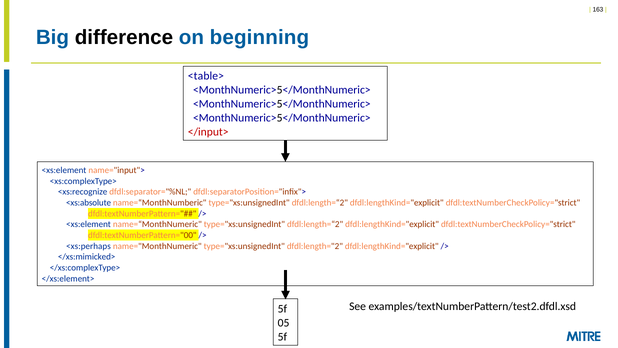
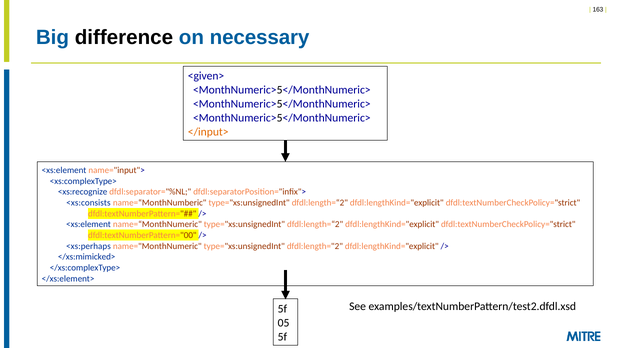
beginning: beginning -> necessary
<table>: <table> -> <given>
</input> colour: red -> orange
<xs:absolute: <xs:absolute -> <xs:consists
